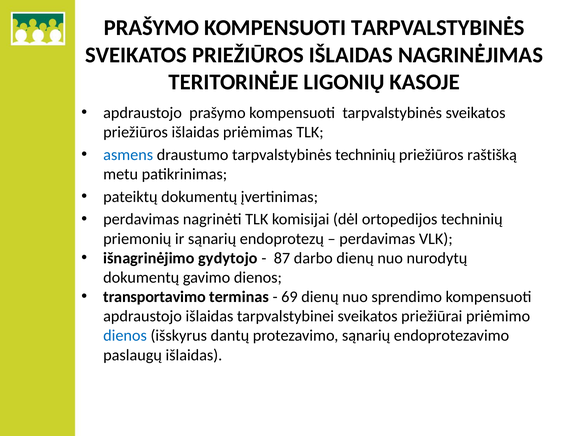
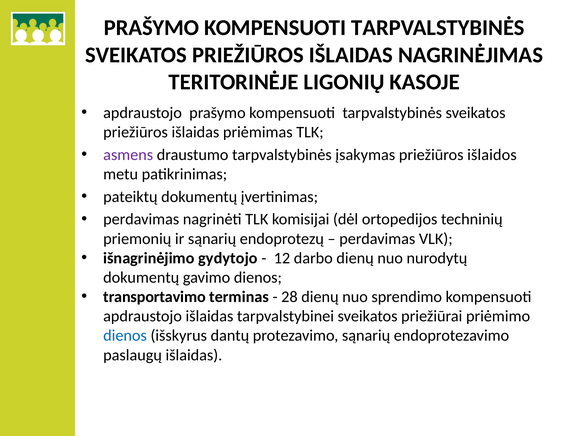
asmens colour: blue -> purple
tarpvalstybinės techninių: techninių -> įsakymas
raštišką: raštišką -> išlaidos
87: 87 -> 12
69: 69 -> 28
